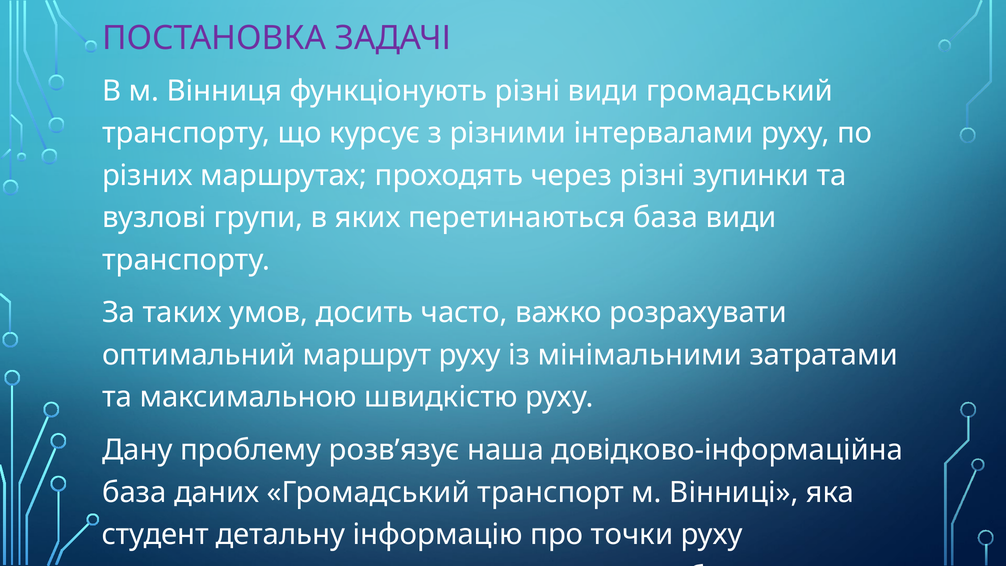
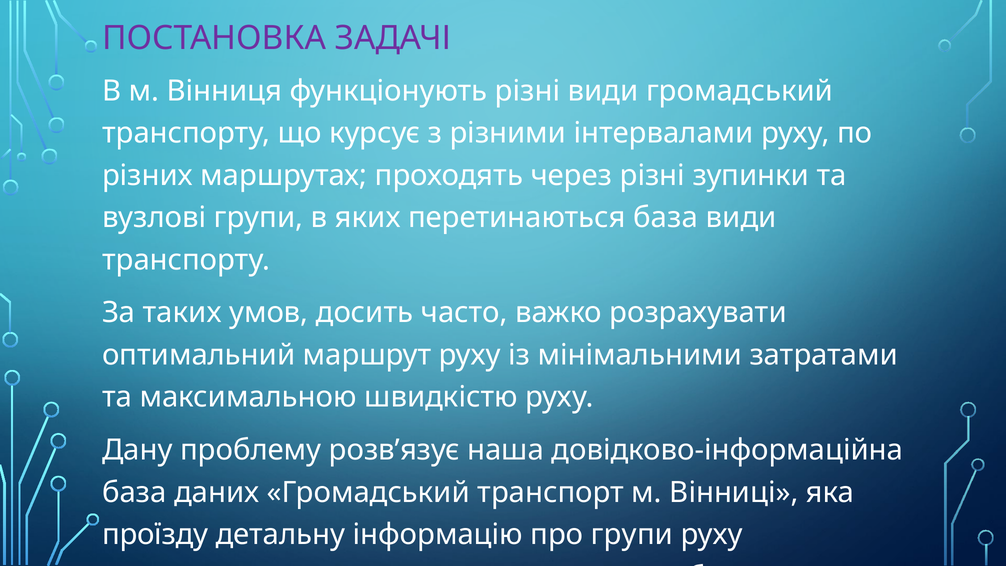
студент: студент -> проїзду
про точки: точки -> групи
